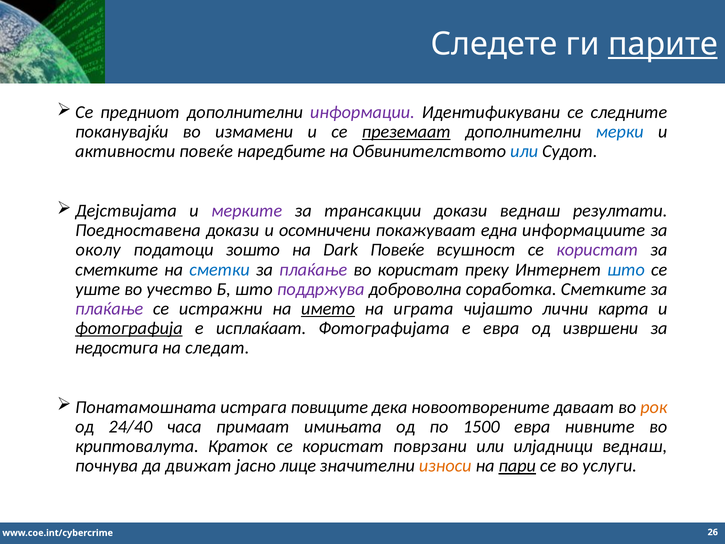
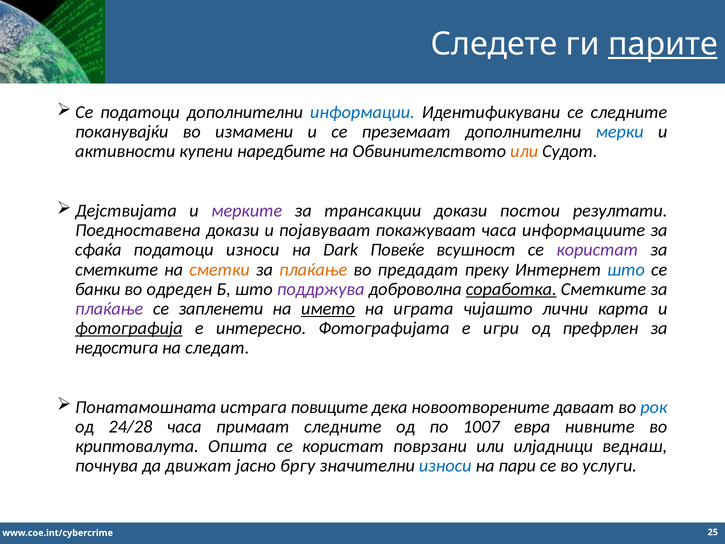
предниот at (140, 112): предниот -> податоци
информации colour: purple -> blue
преземаат underline: present -> none
активности повеќе: повеќе -> купени
или at (524, 151) colour: blue -> orange
докази веднаш: веднаш -> постои
осомничени: осомничени -> појавуваат
покажуваат една: една -> часа
околу: околу -> сфаќа
податоци зошто: зошто -> износи
сметки colour: blue -> orange
плаќање at (313, 269) colour: purple -> orange
во користат: користат -> предадат
уште: уште -> банки
учество: учество -> одреден
соработка underline: none -> present
истражни: истражни -> запленети
исплаќаат: исплаќаат -> интересно
е евра: евра -> игри
извршени: извршени -> префрлен
рок colour: orange -> blue
24/40: 24/40 -> 24/28
примаат имињата: имињата -> следните
1500: 1500 -> 1007
Краток: Краток -> Општа
лице: лице -> бргу
износи at (445, 466) colour: orange -> blue
пари underline: present -> none
26: 26 -> 25
